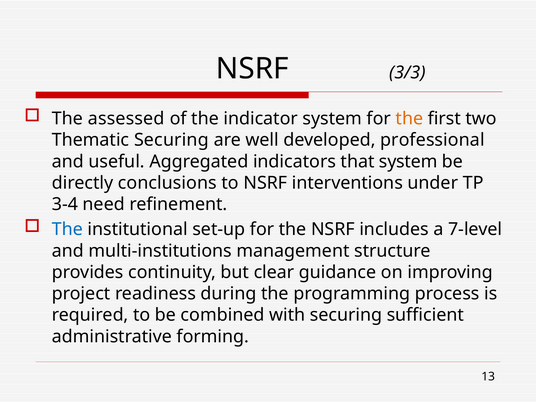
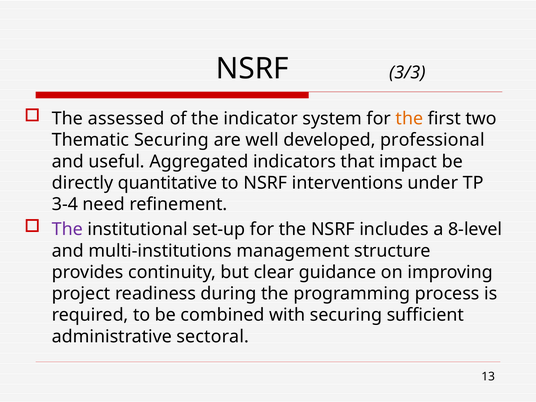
that system: system -> impact
conclusions: conclusions -> quantitative
The at (67, 229) colour: blue -> purple
7-level: 7-level -> 8-level
forming: forming -> sectoral
